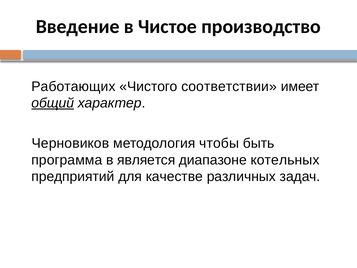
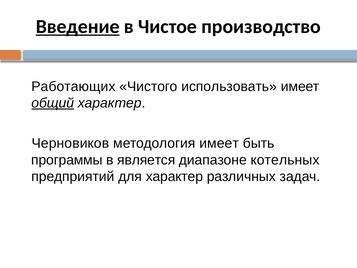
Введение underline: none -> present
соответствии: соответствии -> использовать
методология чтобы: чтобы -> имеет
программа: программа -> программы
для качестве: качестве -> характер
